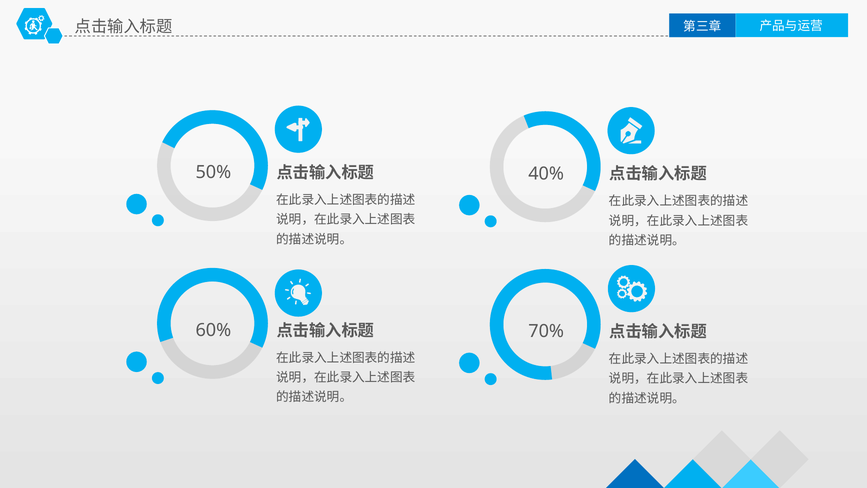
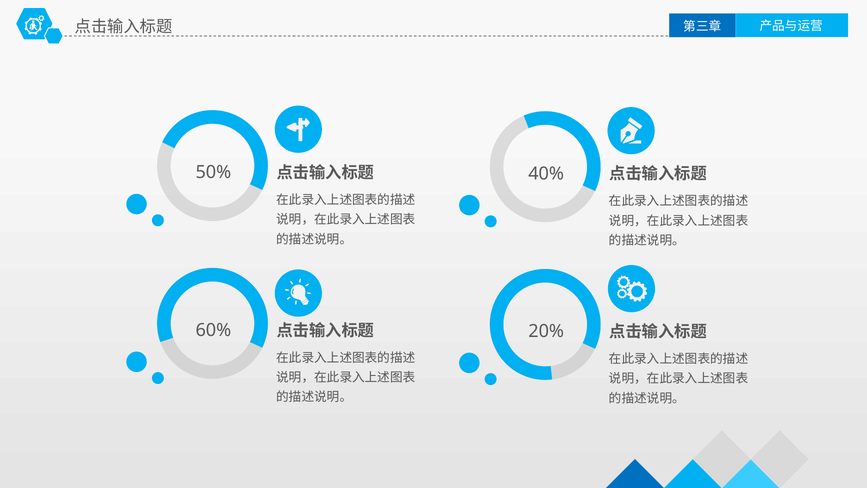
70%: 70% -> 20%
